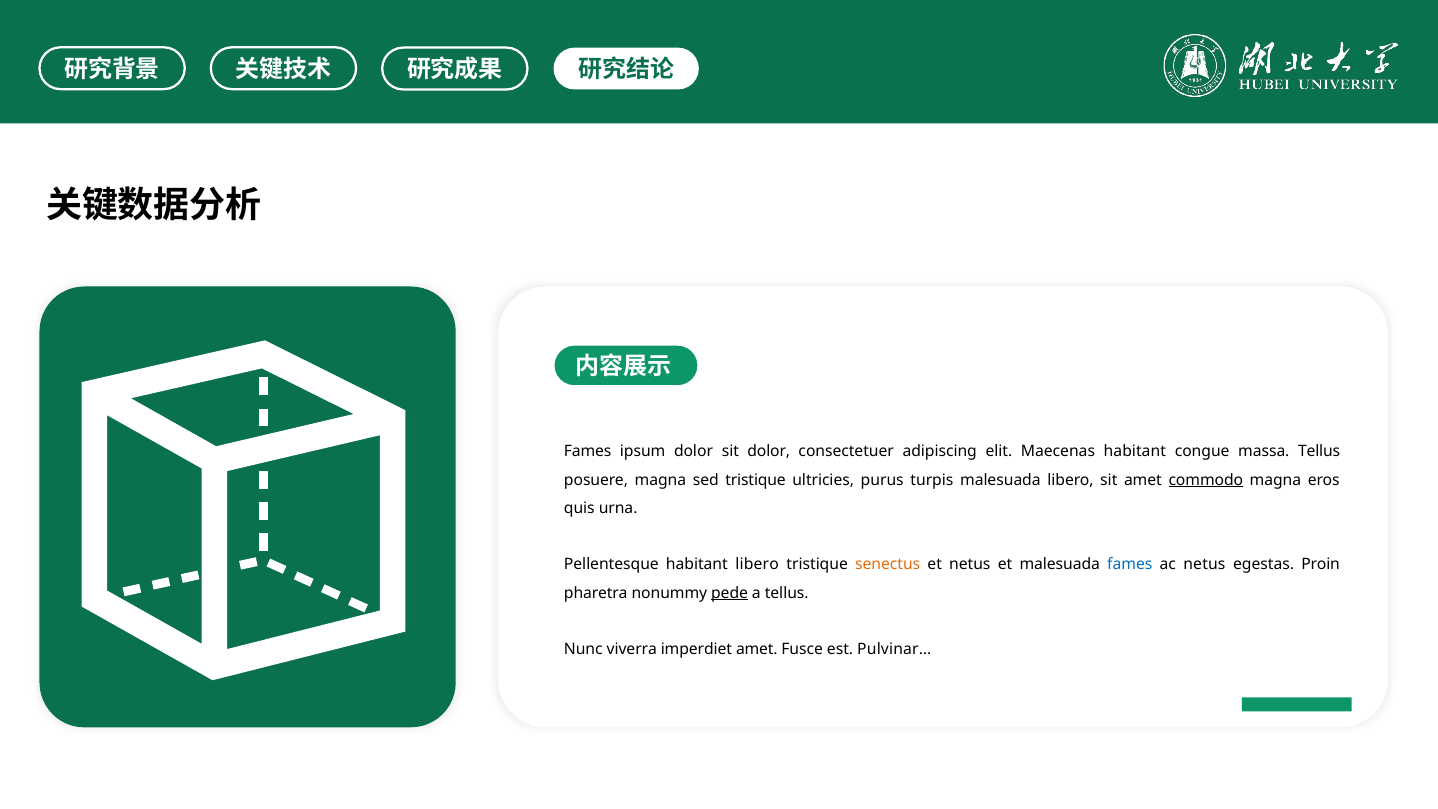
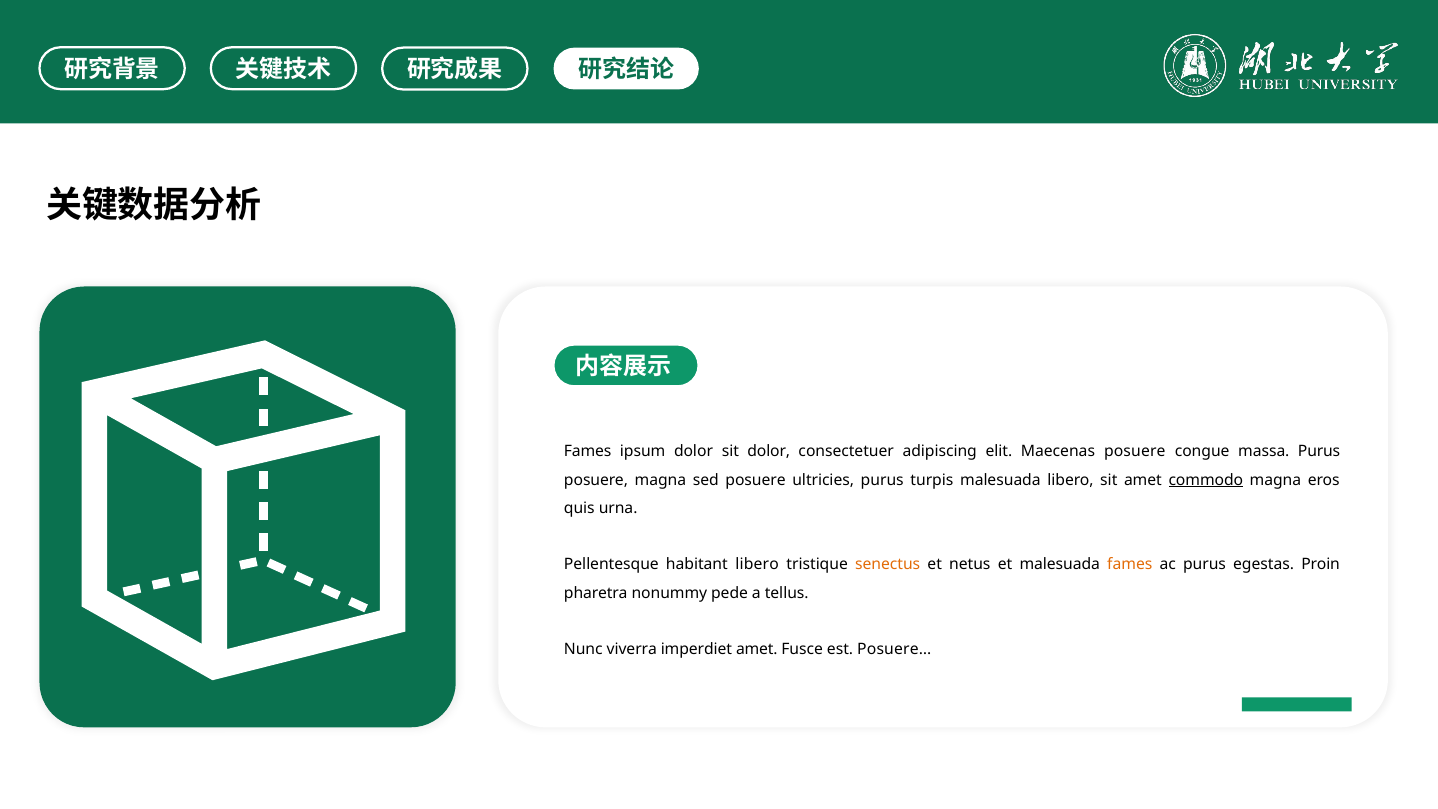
Maecenas habitant: habitant -> posuere
massa Tellus: Tellus -> Purus
sed tristique: tristique -> posuere
fames at (1130, 565) colour: blue -> orange
ac netus: netus -> purus
pede underline: present -> none
Pulvinar…: Pulvinar… -> Posuere…
